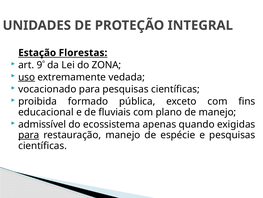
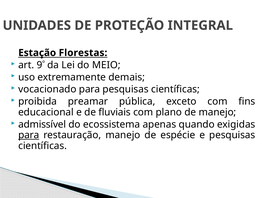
ZONA: ZONA -> MEIO
uso underline: present -> none
vedada: vedada -> demais
formado: formado -> preamar
